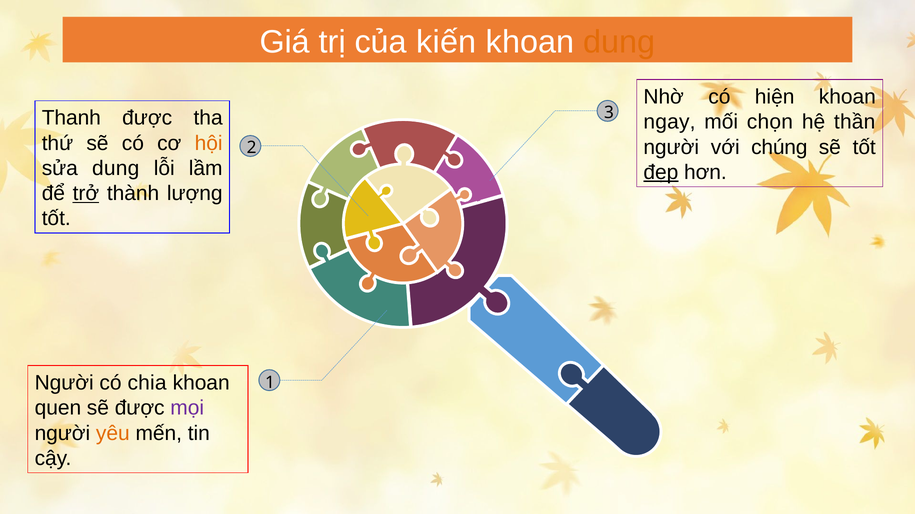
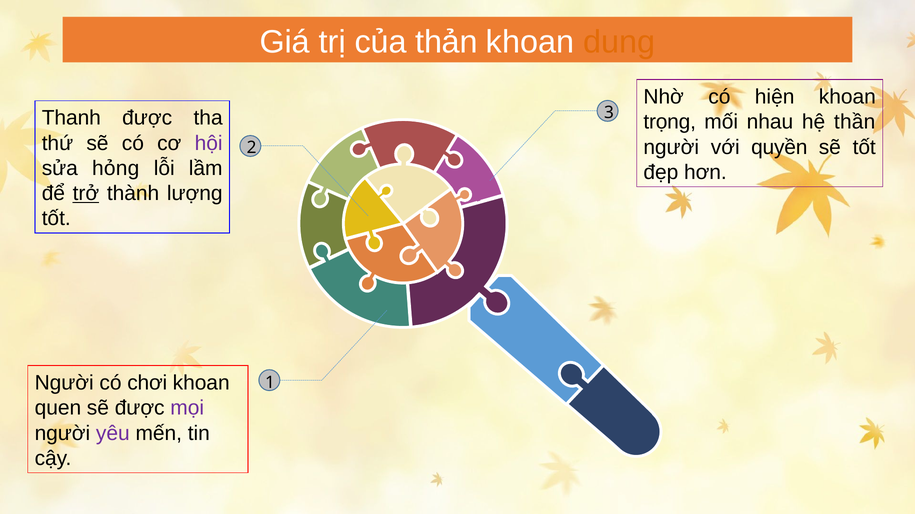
kiến: kiến -> thản
ngay: ngay -> trọng
chọn: chọn -> nhau
hội colour: orange -> purple
chúng: chúng -> quyền
sửa dung: dung -> hỏng
đẹp underline: present -> none
chia: chia -> chơi
yêu colour: orange -> purple
